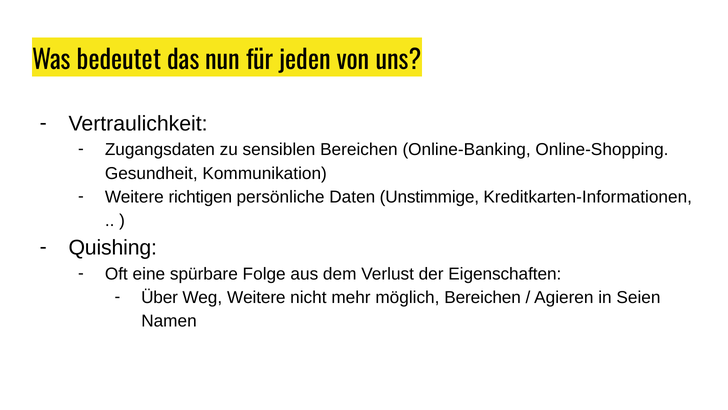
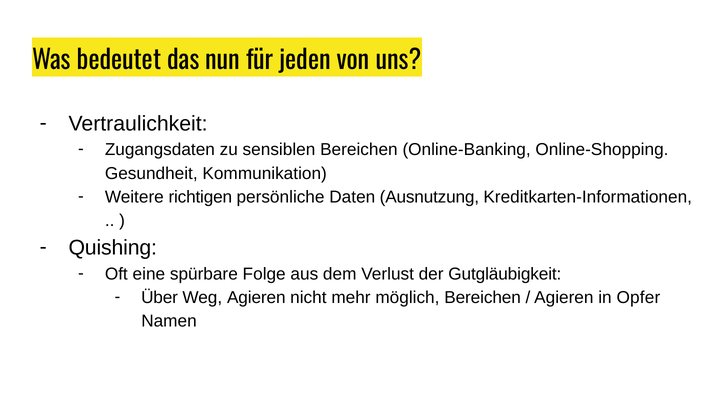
Unstimmige: Unstimmige -> Ausnutzung
Eigenschaften: Eigenschaften -> Gutgläubigkeit
Weg Weitere: Weitere -> Agieren
Seien: Seien -> Opfer
